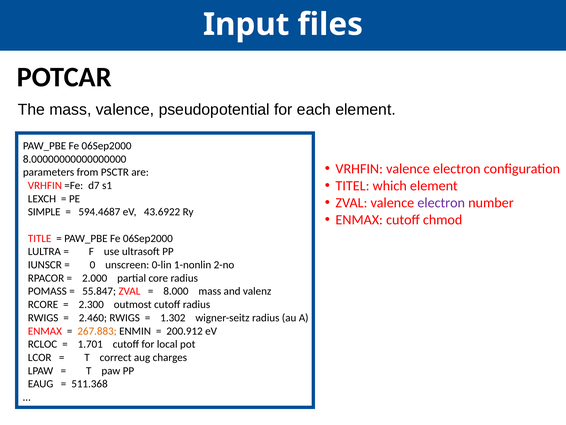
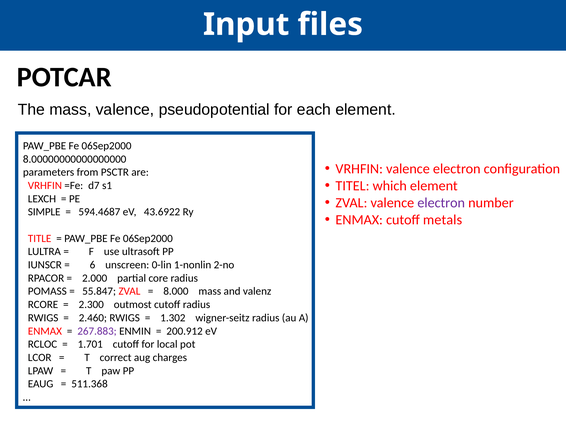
chmod: chmod -> metals
0: 0 -> 6
267.883 colour: orange -> purple
